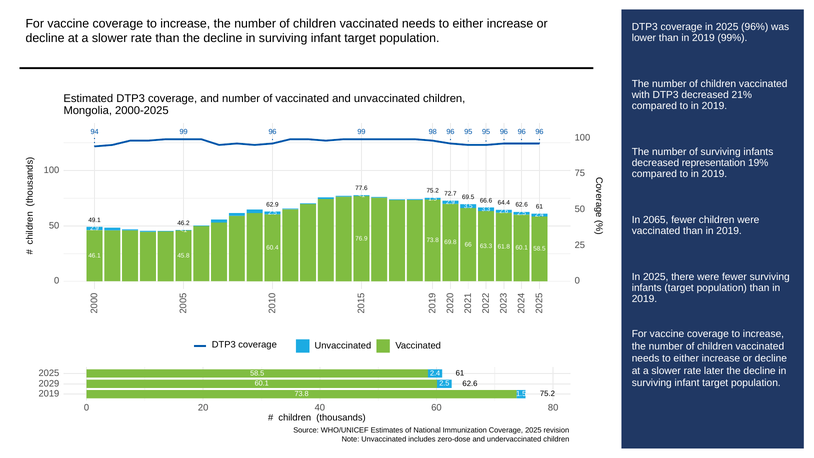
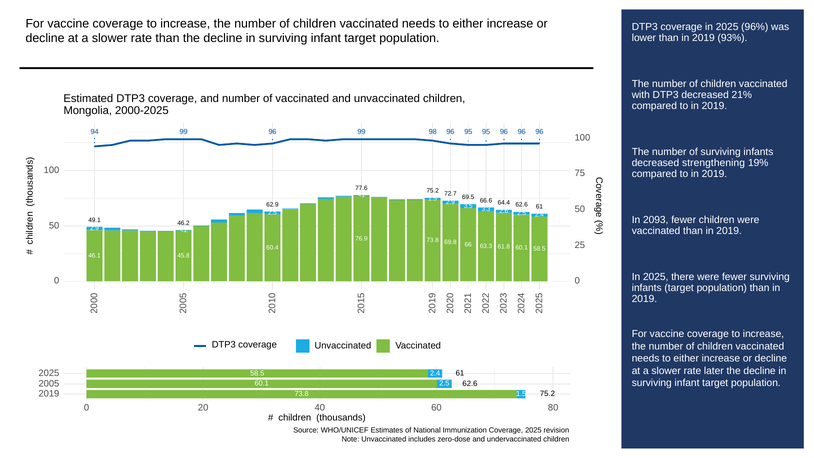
99%: 99% -> 93%
representation: representation -> strengthening
2065: 2065 -> 2093
2029: 2029 -> 2005
